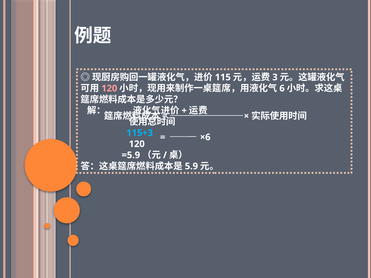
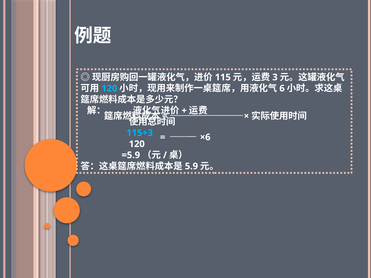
120 at (109, 88) colour: pink -> light blue
